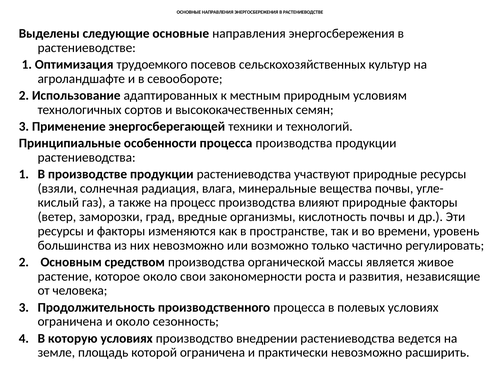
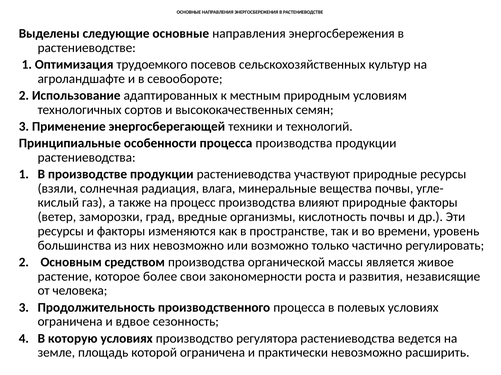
которое около: около -> более
и около: около -> вдвое
внедрении: внедрении -> регулятора
